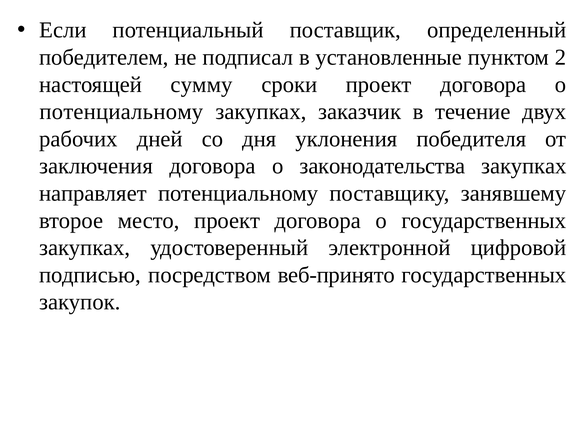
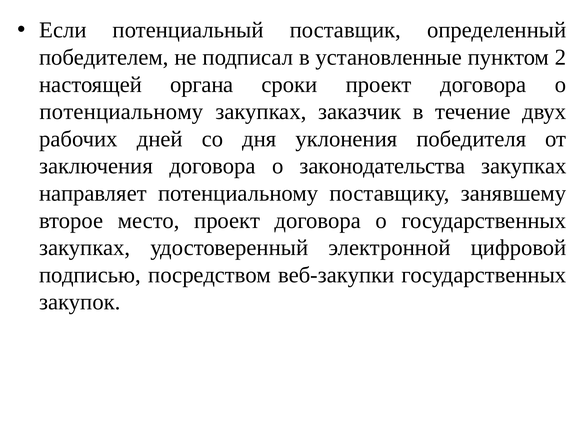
сумму: сумму -> органа
веб-принято: веб-принято -> веб-закупки
